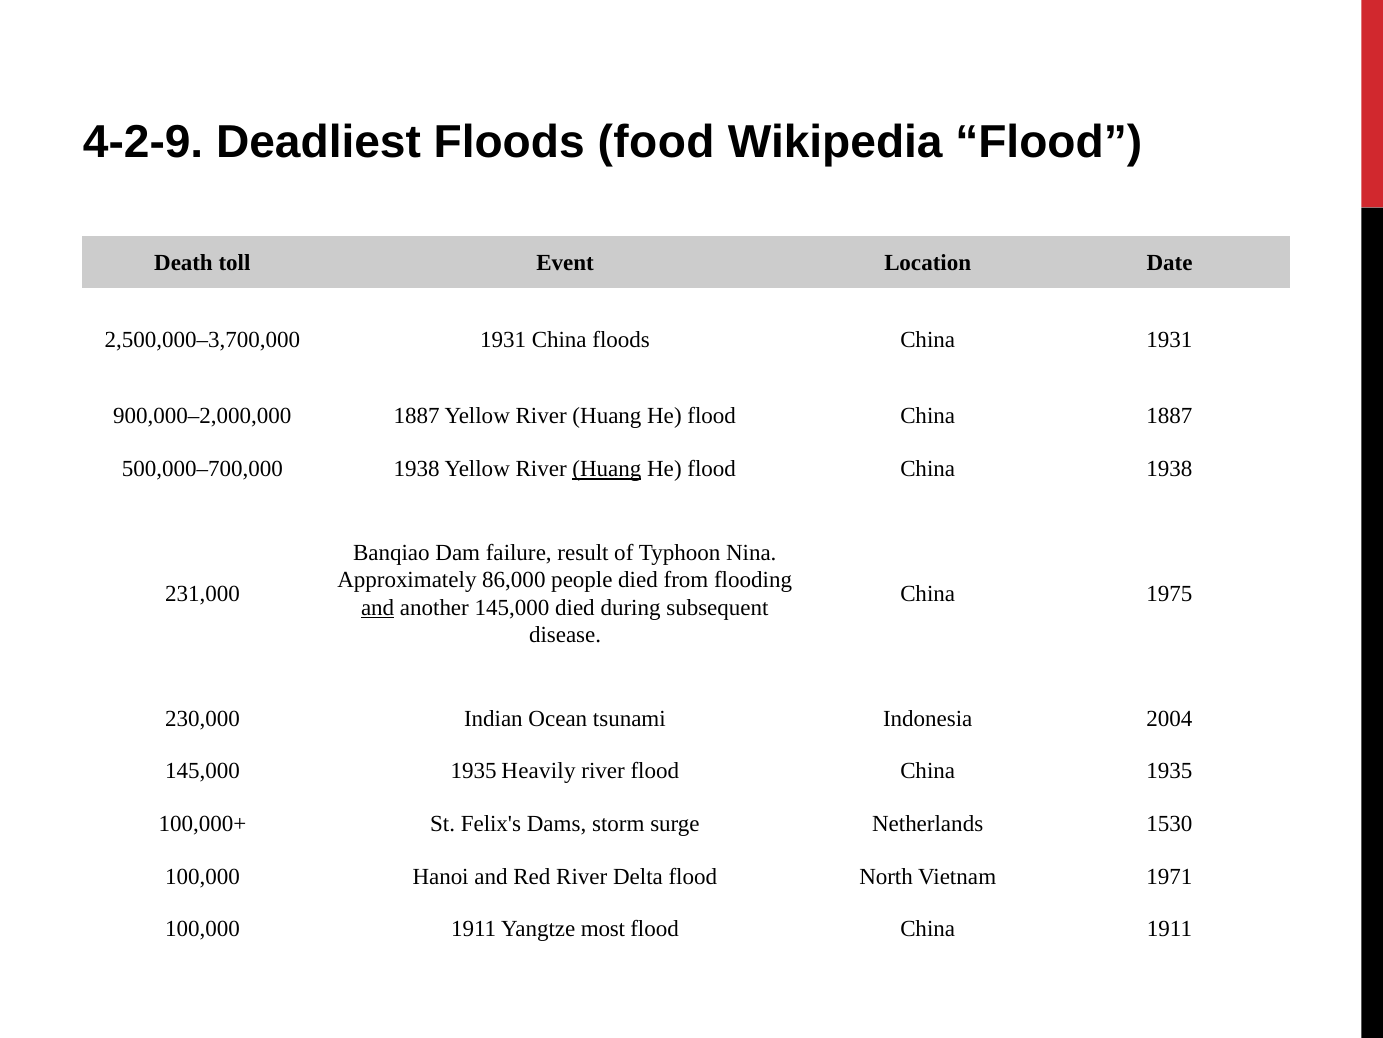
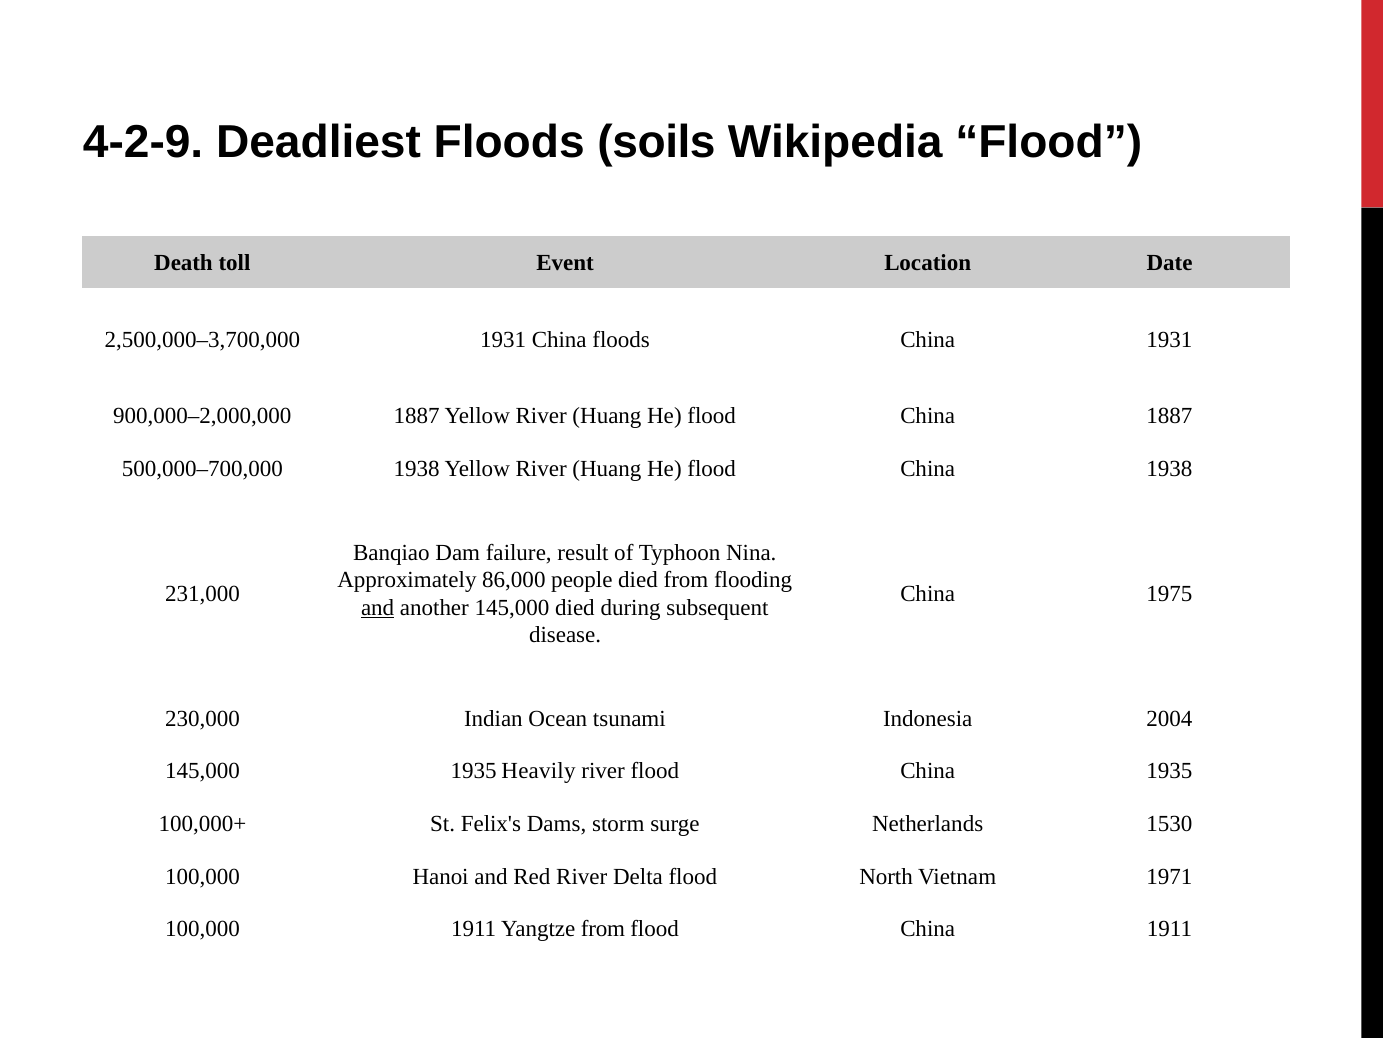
food: food -> soils
Huang at (607, 469) underline: present -> none
Yangtze most: most -> from
